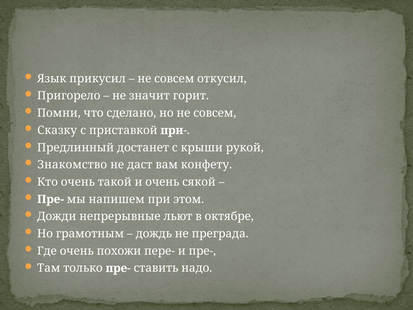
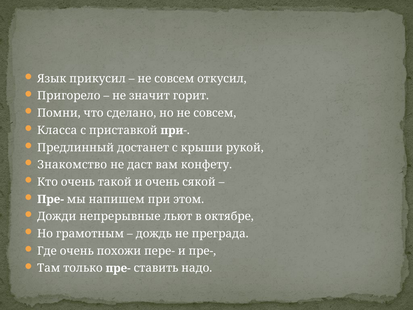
Сказку: Сказку -> Класса
